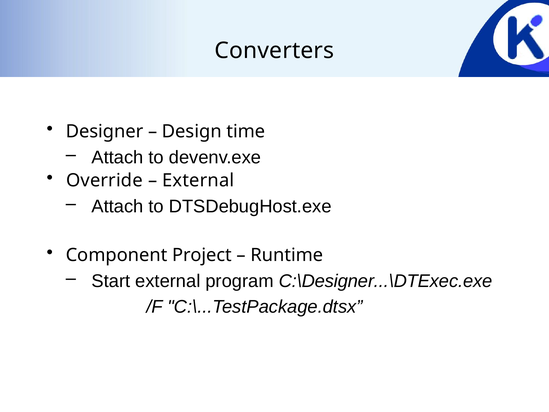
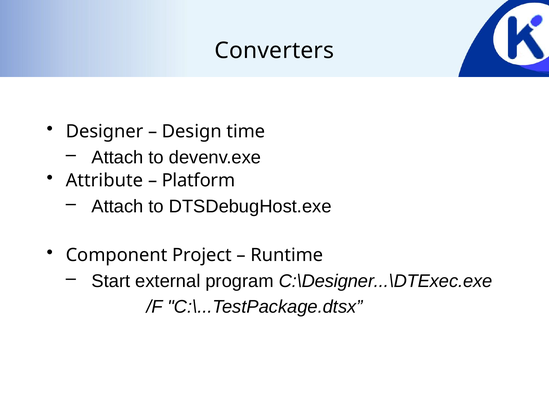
Override: Override -> Attribute
External at (198, 180): External -> Platform
